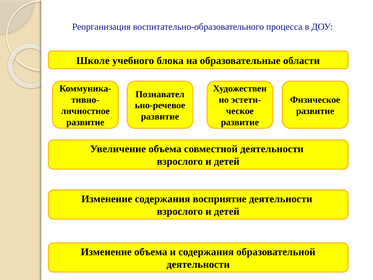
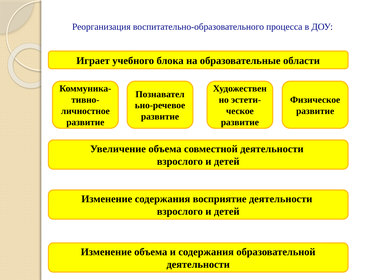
Школе: Школе -> Играет
